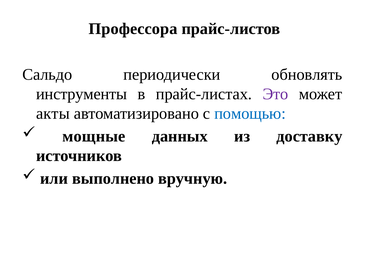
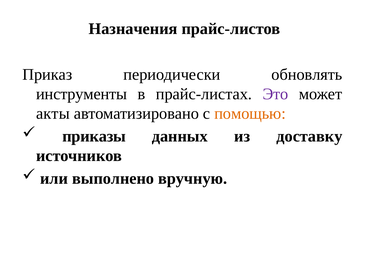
Профессора: Профессора -> Назначения
Сальдо: Сальдо -> Приказ
помощью colour: blue -> orange
мощные: мощные -> приказы
